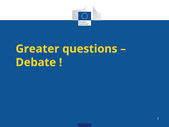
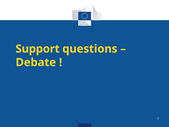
Greater: Greater -> Support
